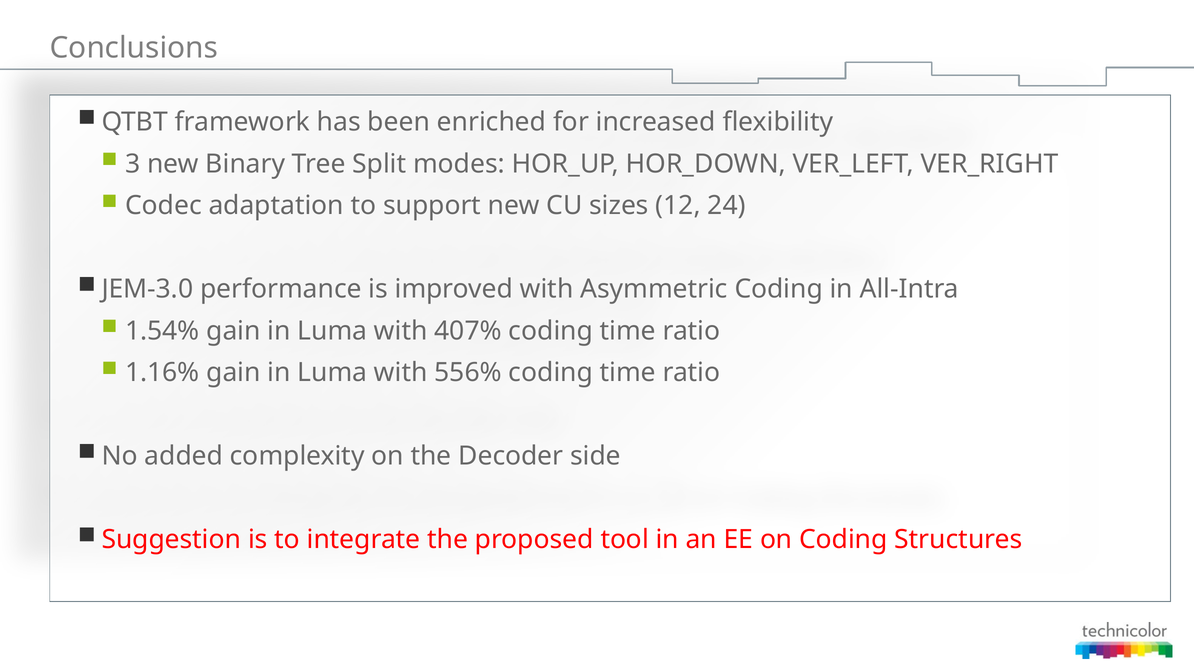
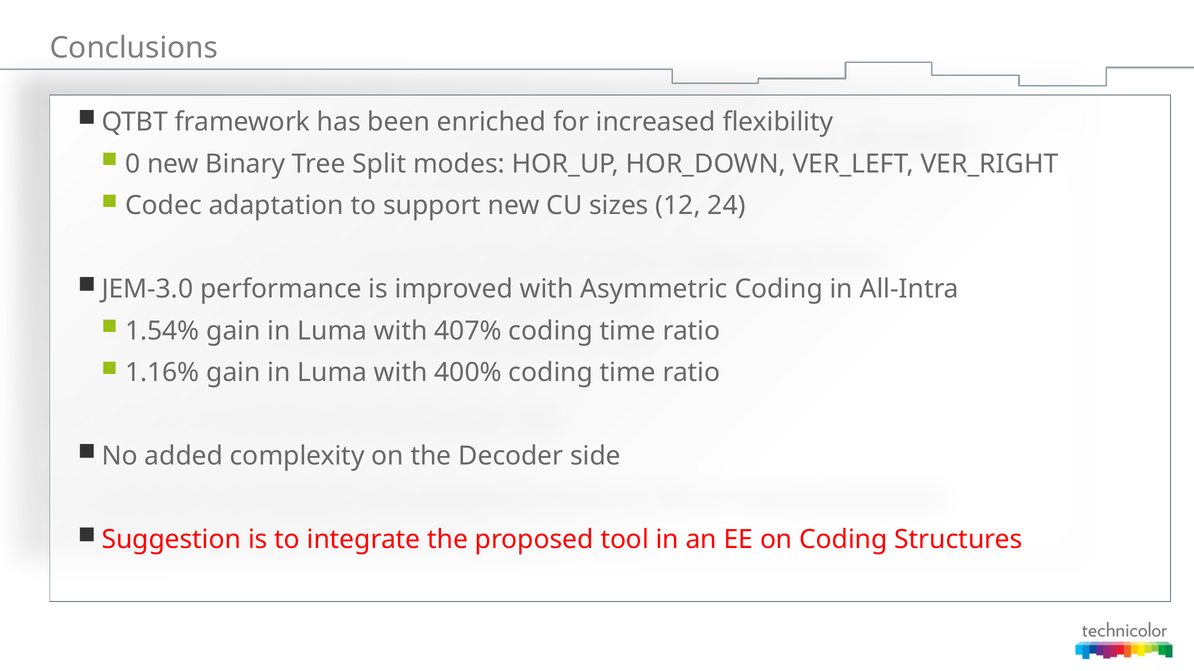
3: 3 -> 0
556%: 556% -> 400%
